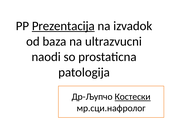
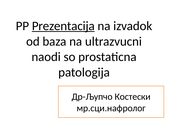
Костески underline: present -> none
